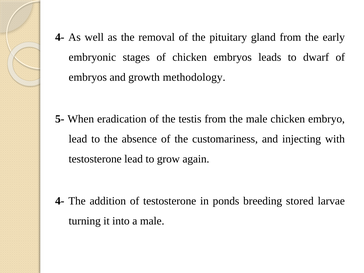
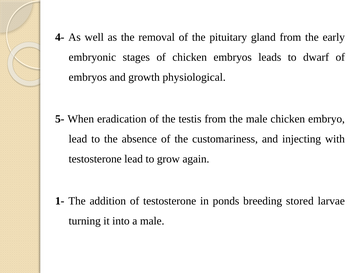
methodology: methodology -> physiological
4- at (60, 201): 4- -> 1-
